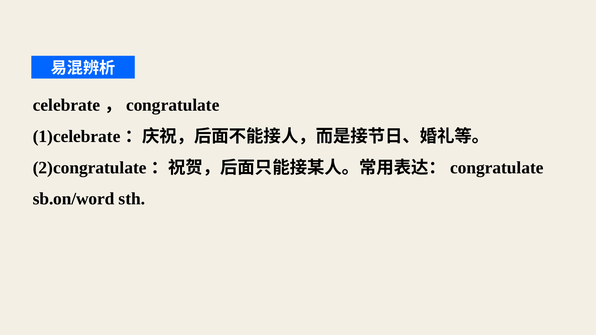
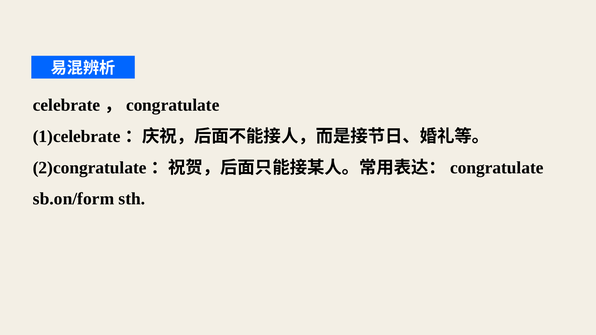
sb.on/word: sb.on/word -> sb.on/form
